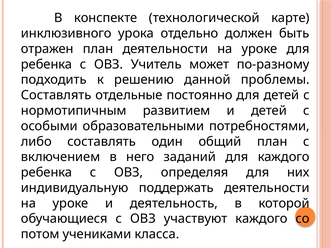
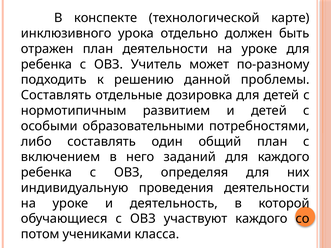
постоянно: постоянно -> дозировка
поддержать: поддержать -> проведения
